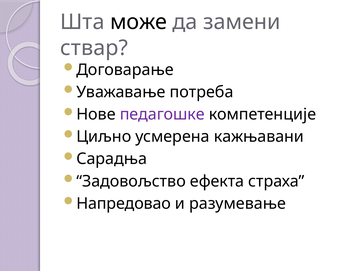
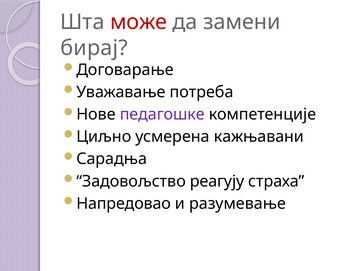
може colour: black -> red
ствар: ствар -> бирај
ефекта: ефекта -> реагују
